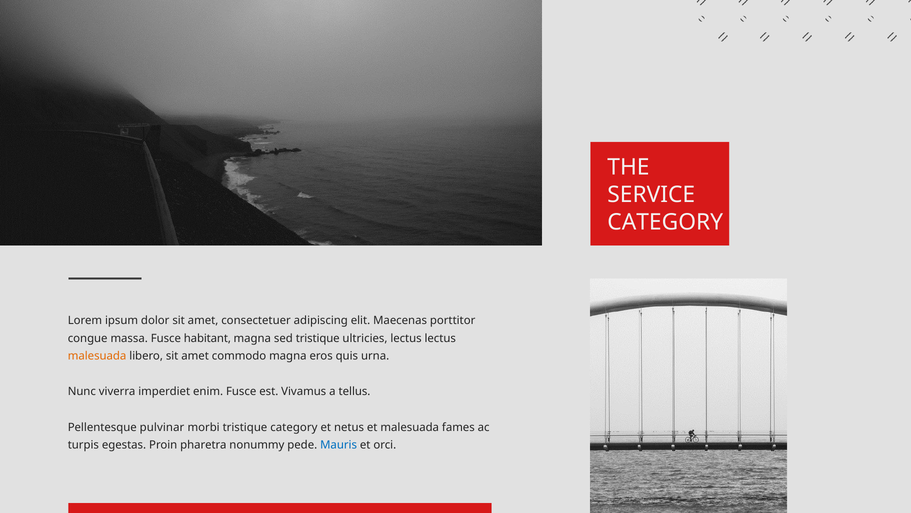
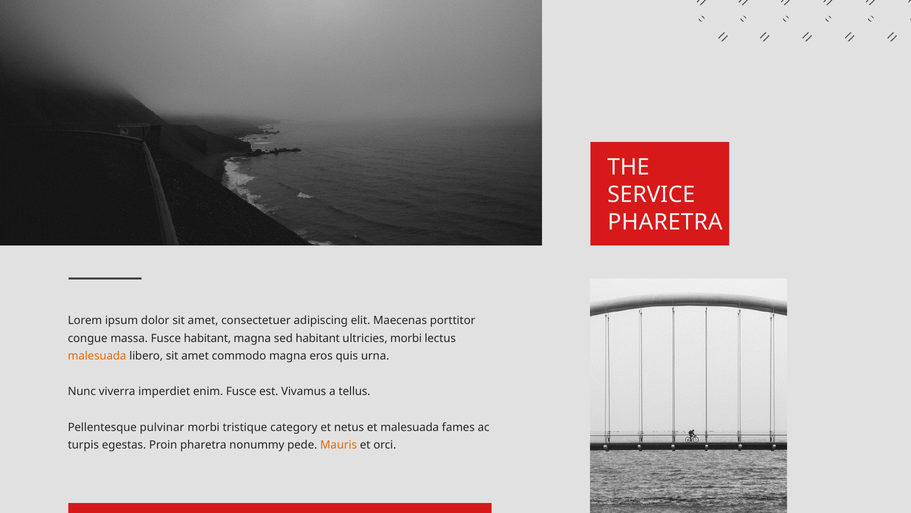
CATEGORY at (665, 222): CATEGORY -> PHARETRA
sed tristique: tristique -> habitant
ultricies lectus: lectus -> morbi
Mauris colour: blue -> orange
